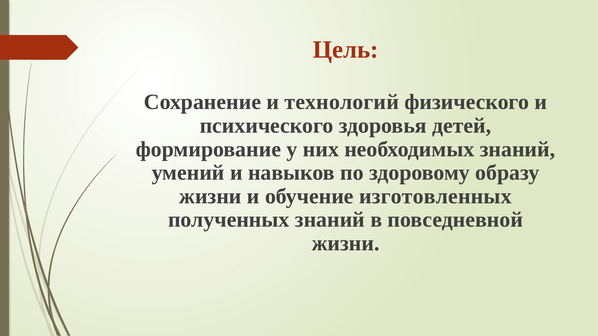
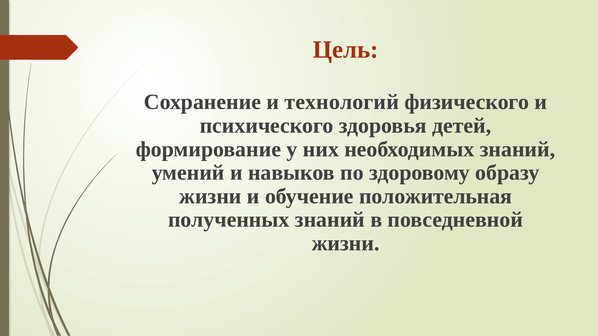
изготовленных: изготовленных -> положительная
